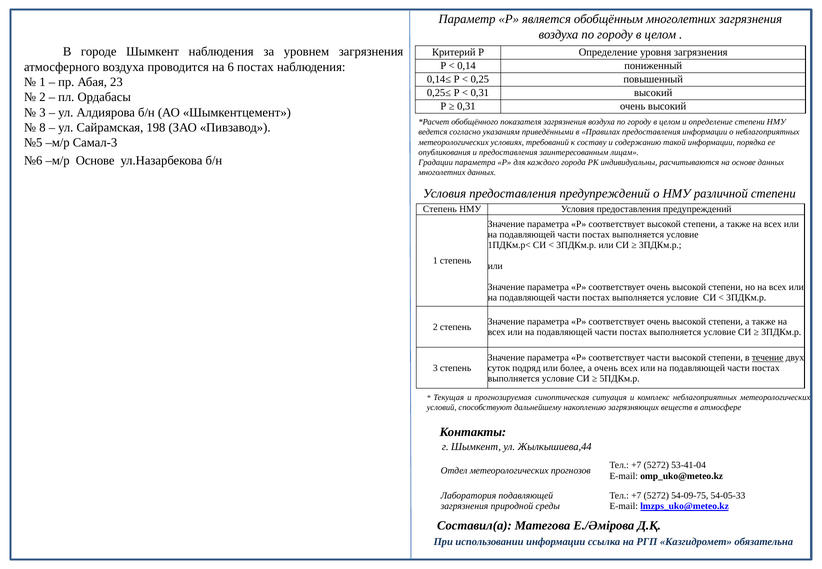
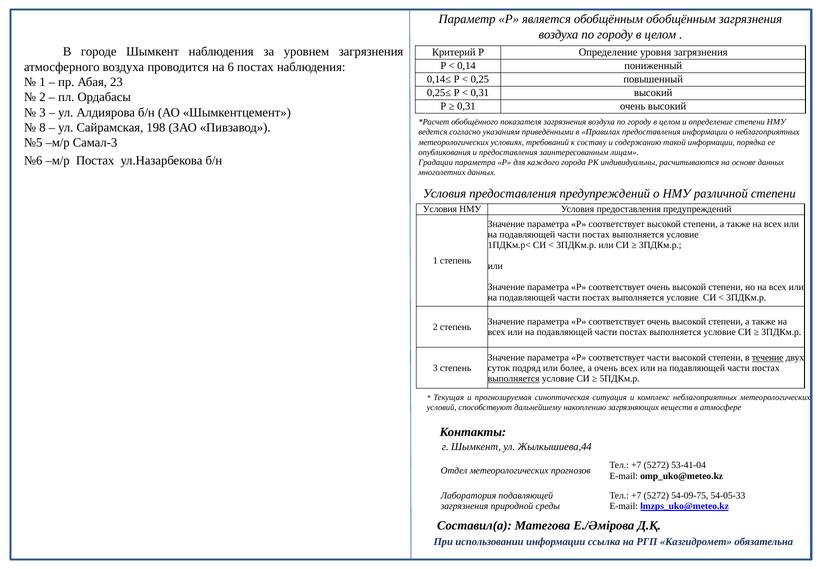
обобщённым многолетних: многолетних -> обобщённым
м/р Основе: Основе -> Постах
Степень at (440, 209): Степень -> Условия
выполняется at (514, 379) underline: none -> present
